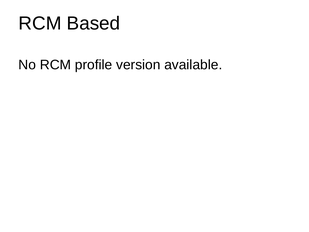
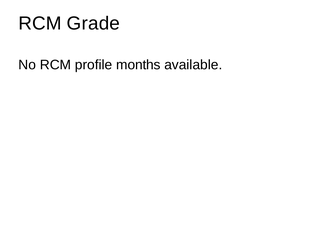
Based: Based -> Grade
version: version -> months
